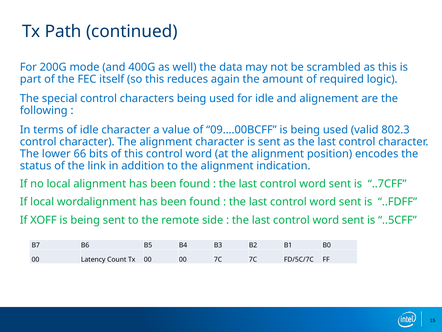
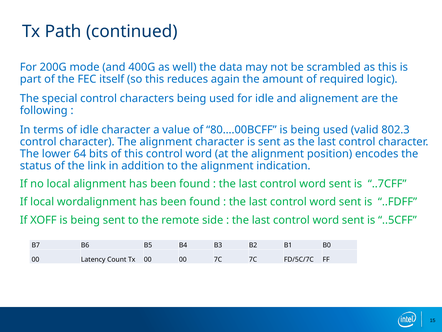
09….00BCFF: 09….00BCFF -> 80….00BCFF
66: 66 -> 64
